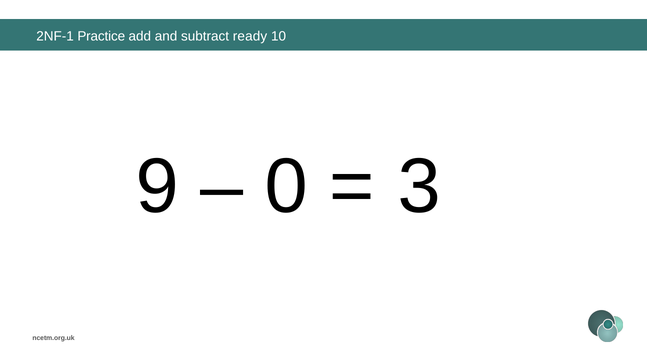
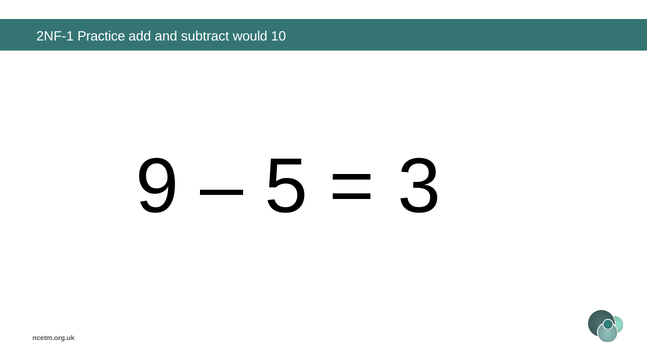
ready: ready -> would
0: 0 -> 5
